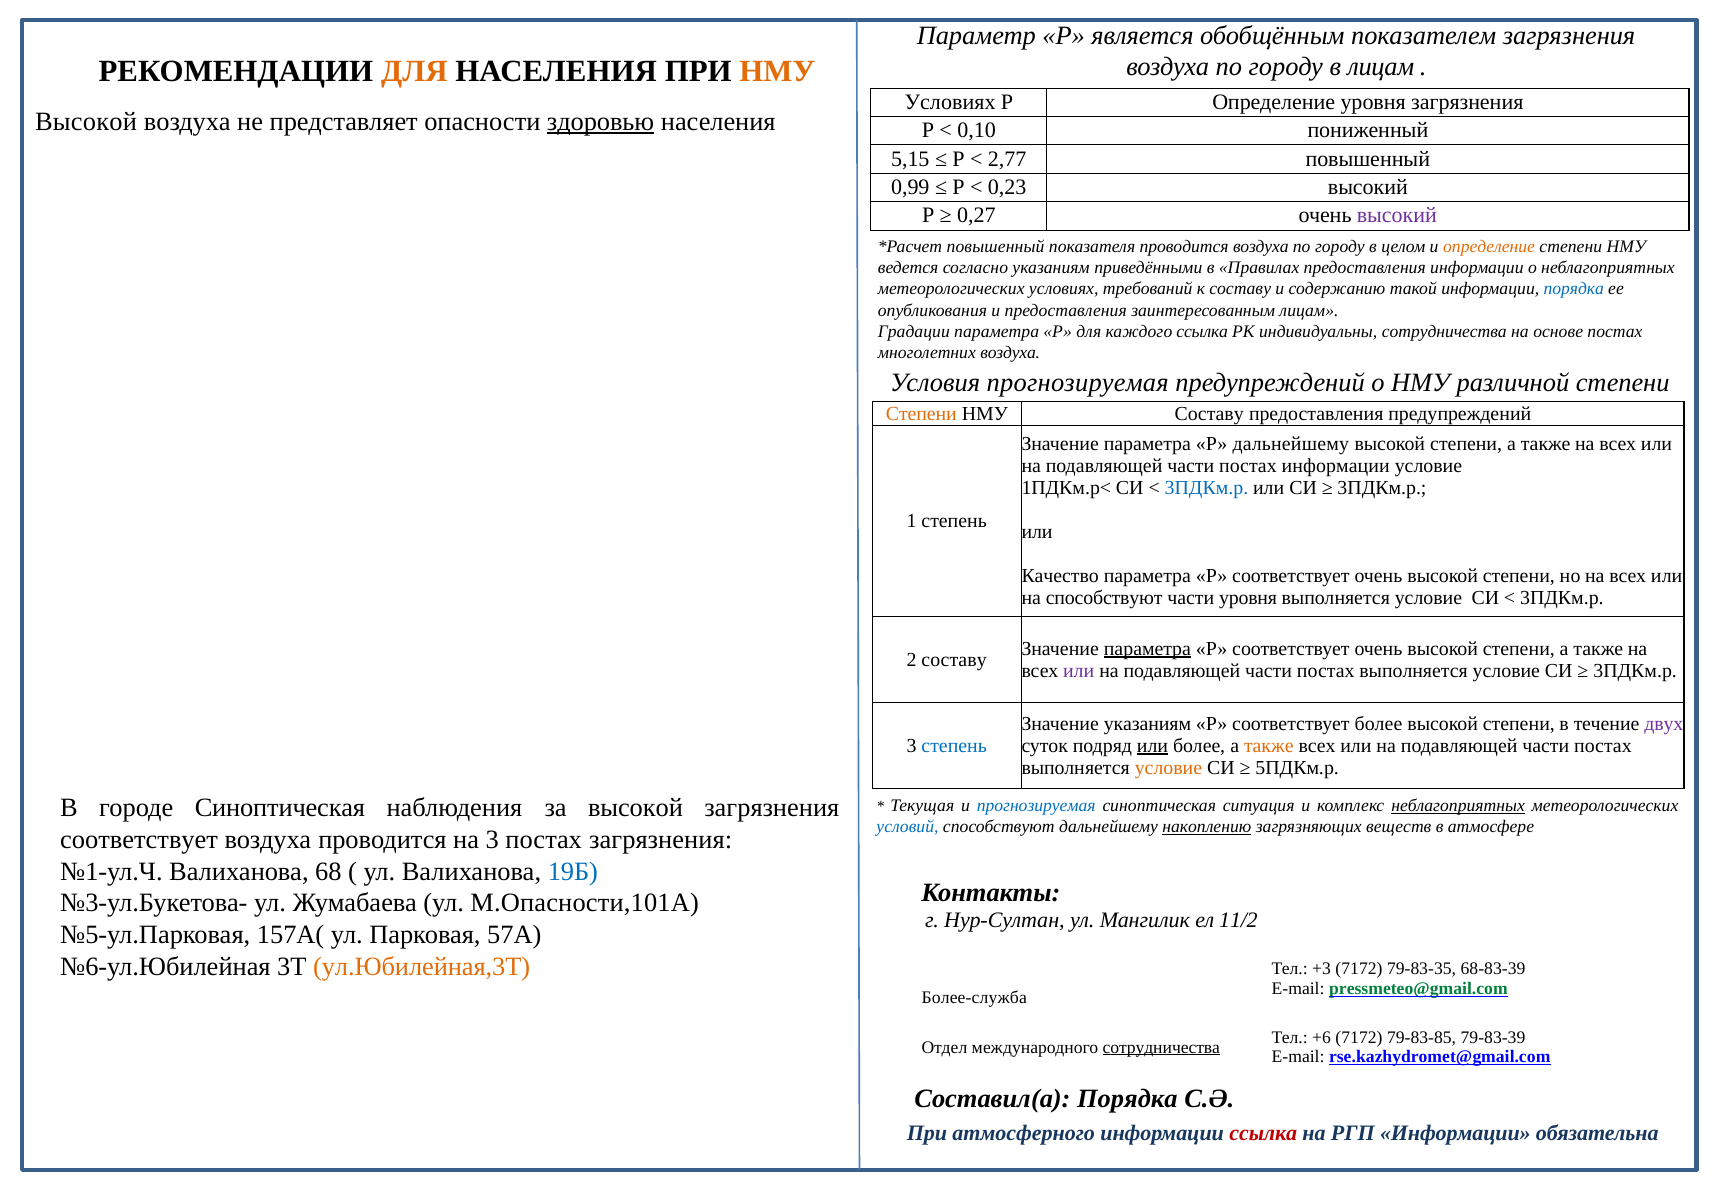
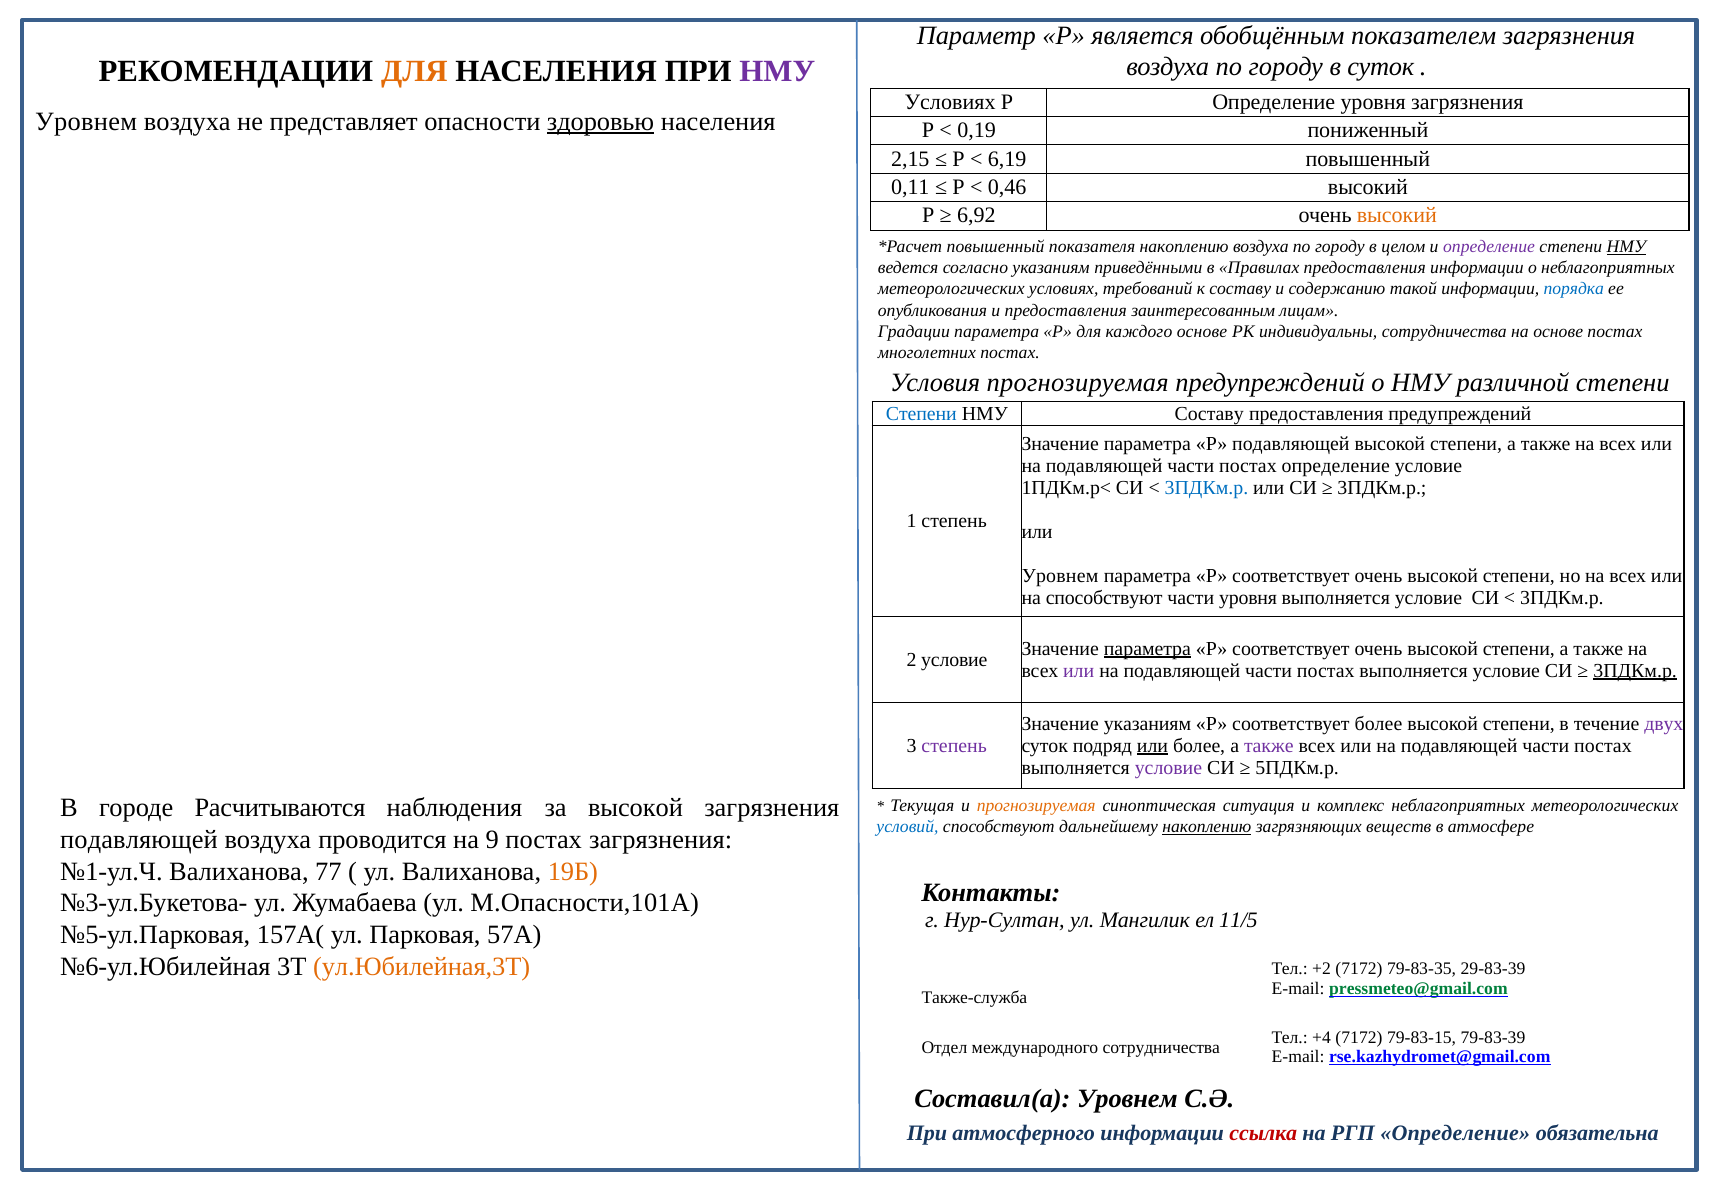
в лицам: лицам -> суток
НМУ at (777, 71) colour: orange -> purple
Высокой at (86, 122): Высокой -> Уровнем
0,10: 0,10 -> 0,19
5,15: 5,15 -> 2,15
2,77: 2,77 -> 6,19
0,99: 0,99 -> 0,11
0,23: 0,23 -> 0,46
0,27: 0,27 -> 6,92
высокий at (1397, 216) colour: purple -> orange
показателя проводится: проводится -> накоплению
определение at (1489, 247) colour: orange -> purple
НМУ at (1626, 247) underline: none -> present
каждого ссылка: ссылка -> основе
многолетних воздуха: воздуха -> постах
Степени at (921, 414) colour: orange -> blue
Р дальнейшему: дальнейшему -> подавляющей
постах информации: информации -> определение
Качество at (1060, 576): Качество -> Уровнем
2 составу: составу -> условие
3ПДКм.р at (1635, 671) underline: none -> present
степень at (954, 746) colour: blue -> purple
также at (1269, 746) colour: orange -> purple
условие at (1168, 768) colour: orange -> purple
городе Синоптическая: Синоптическая -> Расчитываются
прогнозируемая at (1036, 806) colour: blue -> orange
неблагоприятных at (1458, 806) underline: present -> none
соответствует at (139, 840): соответствует -> подавляющей
на 3: 3 -> 9
68: 68 -> 77
19Б colour: blue -> orange
11/2: 11/2 -> 11/5
+3: +3 -> +2
68-83-39: 68-83-39 -> 29-83-39
Более-служба: Более-служба -> Также-служба
+6: +6 -> +4
79-83-85: 79-83-85 -> 79-83-15
сотрудничества at (1161, 1047) underline: present -> none
Составил(а Порядка: Порядка -> Уровнем
РГП Информации: Информации -> Определение
